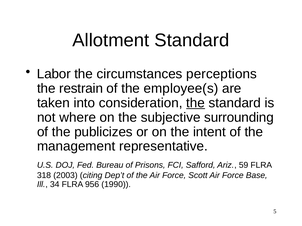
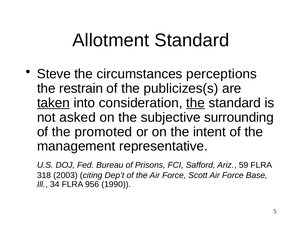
Labor: Labor -> Steve
employee(s: employee(s -> publicizes(s
taken underline: none -> present
where: where -> asked
publicizes: publicizes -> promoted
